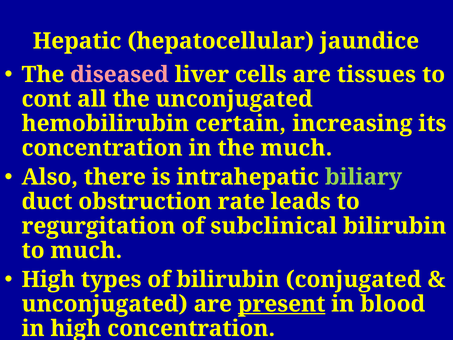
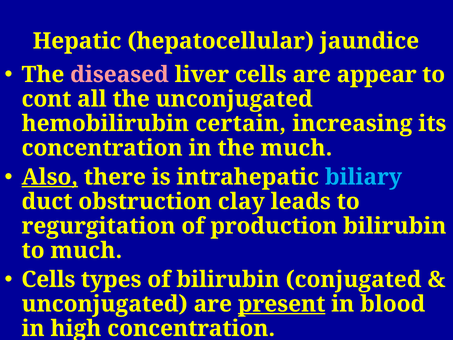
tissues: tissues -> appear
Also underline: none -> present
biliary colour: light green -> light blue
rate: rate -> clay
subclinical: subclinical -> production
High at (48, 279): High -> Cells
